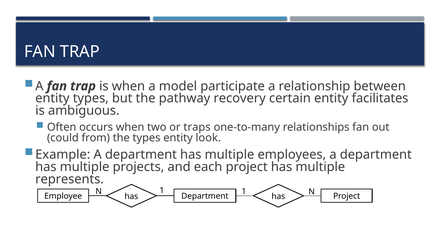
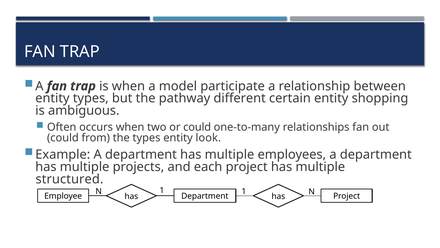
recovery: recovery -> different
facilitates: facilitates -> shopping
or traps: traps -> could
represents: represents -> structured
